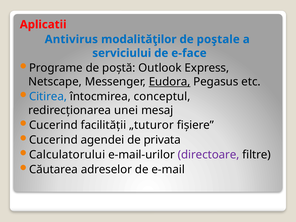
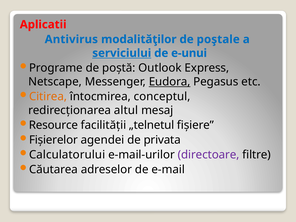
serviciului underline: none -> present
e-face: e-face -> e-unui
Citirea colour: blue -> orange
unei: unei -> altul
Cucerind at (53, 125): Cucerind -> Resource
„tuturor: „tuturor -> „telnetul
Cucerind at (53, 140): Cucerind -> Fişierelor
